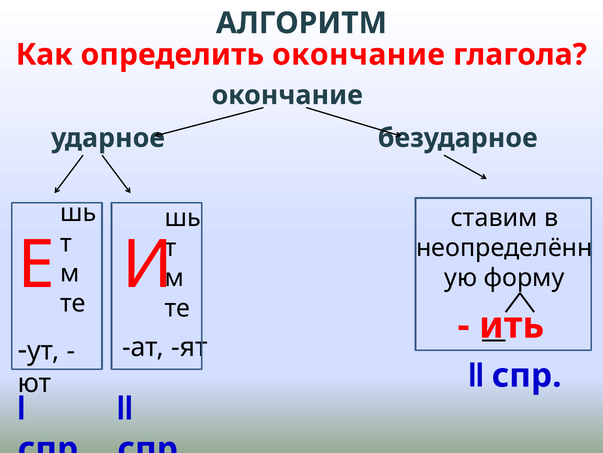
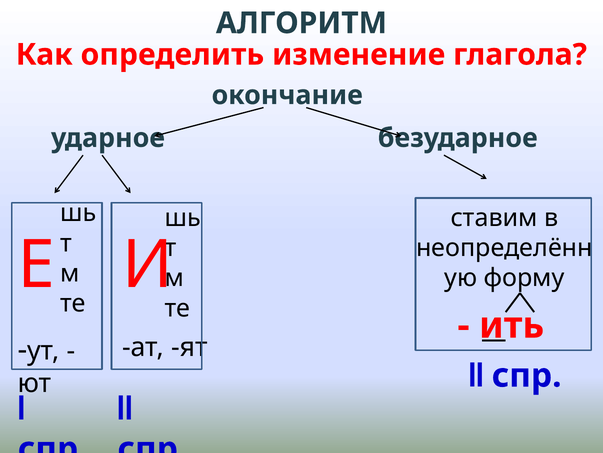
определить окончание: окончание -> изменение
